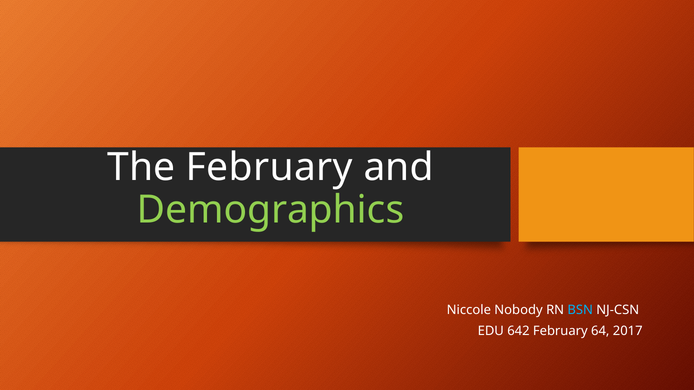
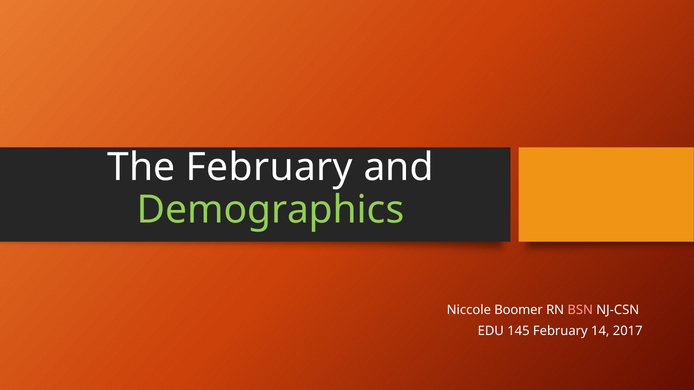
Nobody: Nobody -> Boomer
BSN colour: light blue -> pink
642: 642 -> 145
64: 64 -> 14
